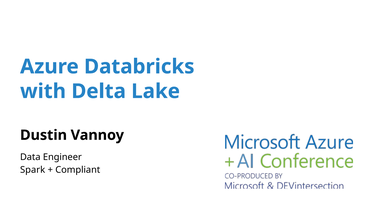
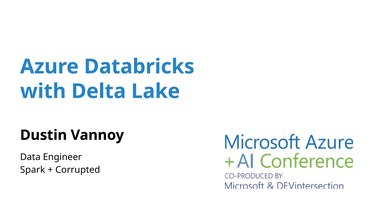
Compliant: Compliant -> Corrupted
